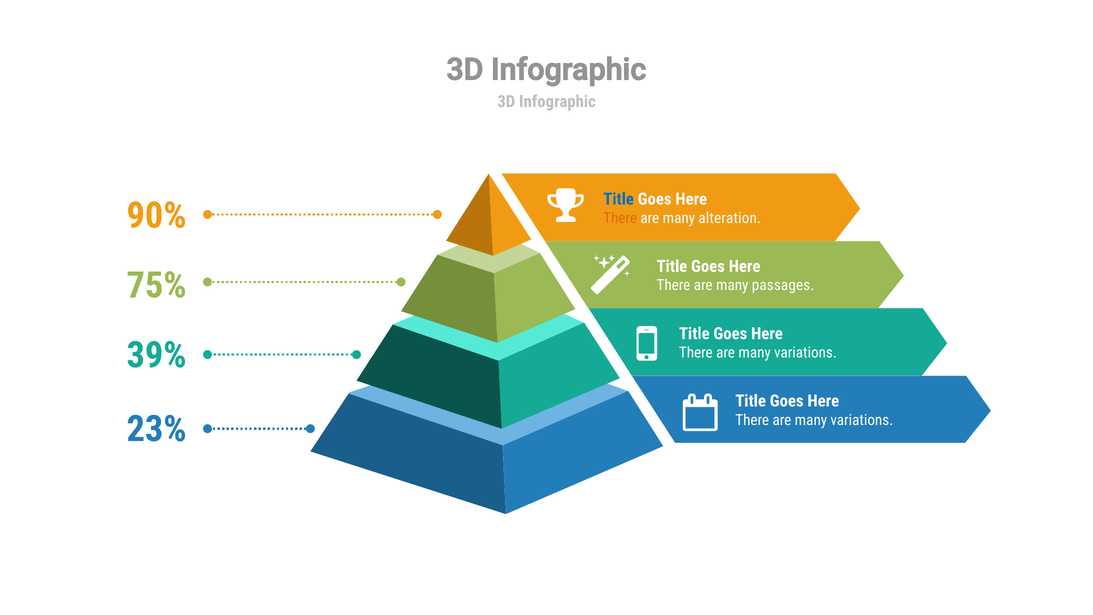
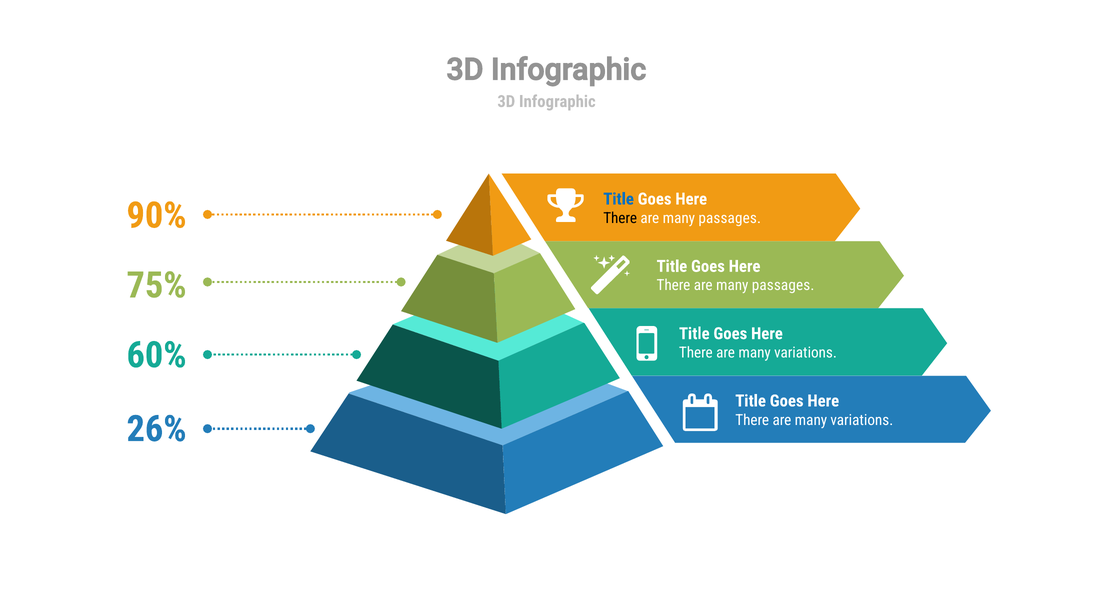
There at (620, 218) colour: orange -> black
alteration at (730, 218): alteration -> passages
39%: 39% -> 60%
23%: 23% -> 26%
